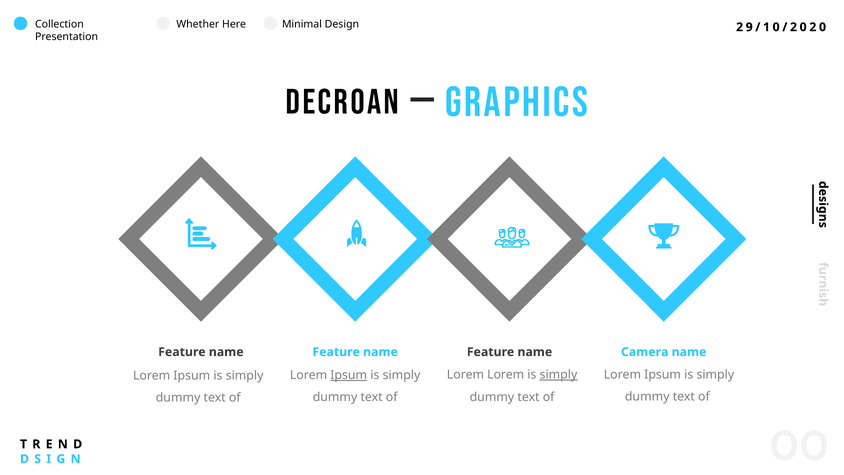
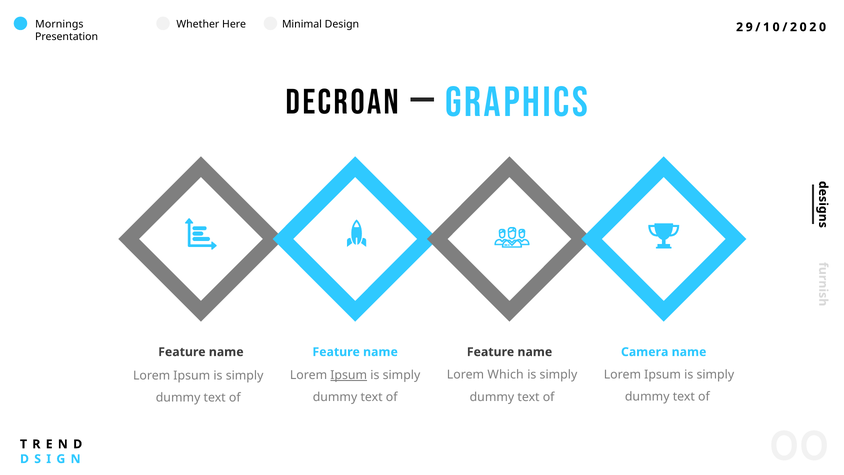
Collection: Collection -> Mornings
Lorem Lorem: Lorem -> Which
simply at (558, 375) underline: present -> none
